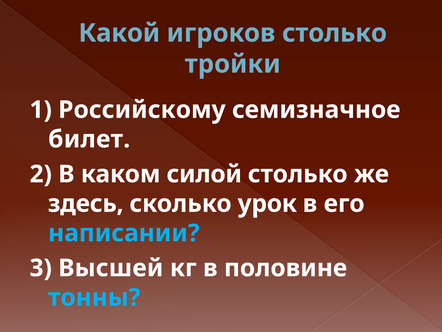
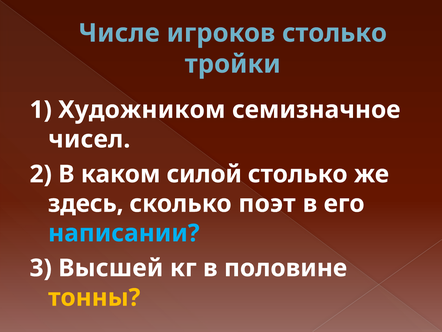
Какой: Какой -> Числе
Российскому: Российскому -> Художником
билет: билет -> чисел
урок: урок -> поэт
тонны colour: light blue -> yellow
